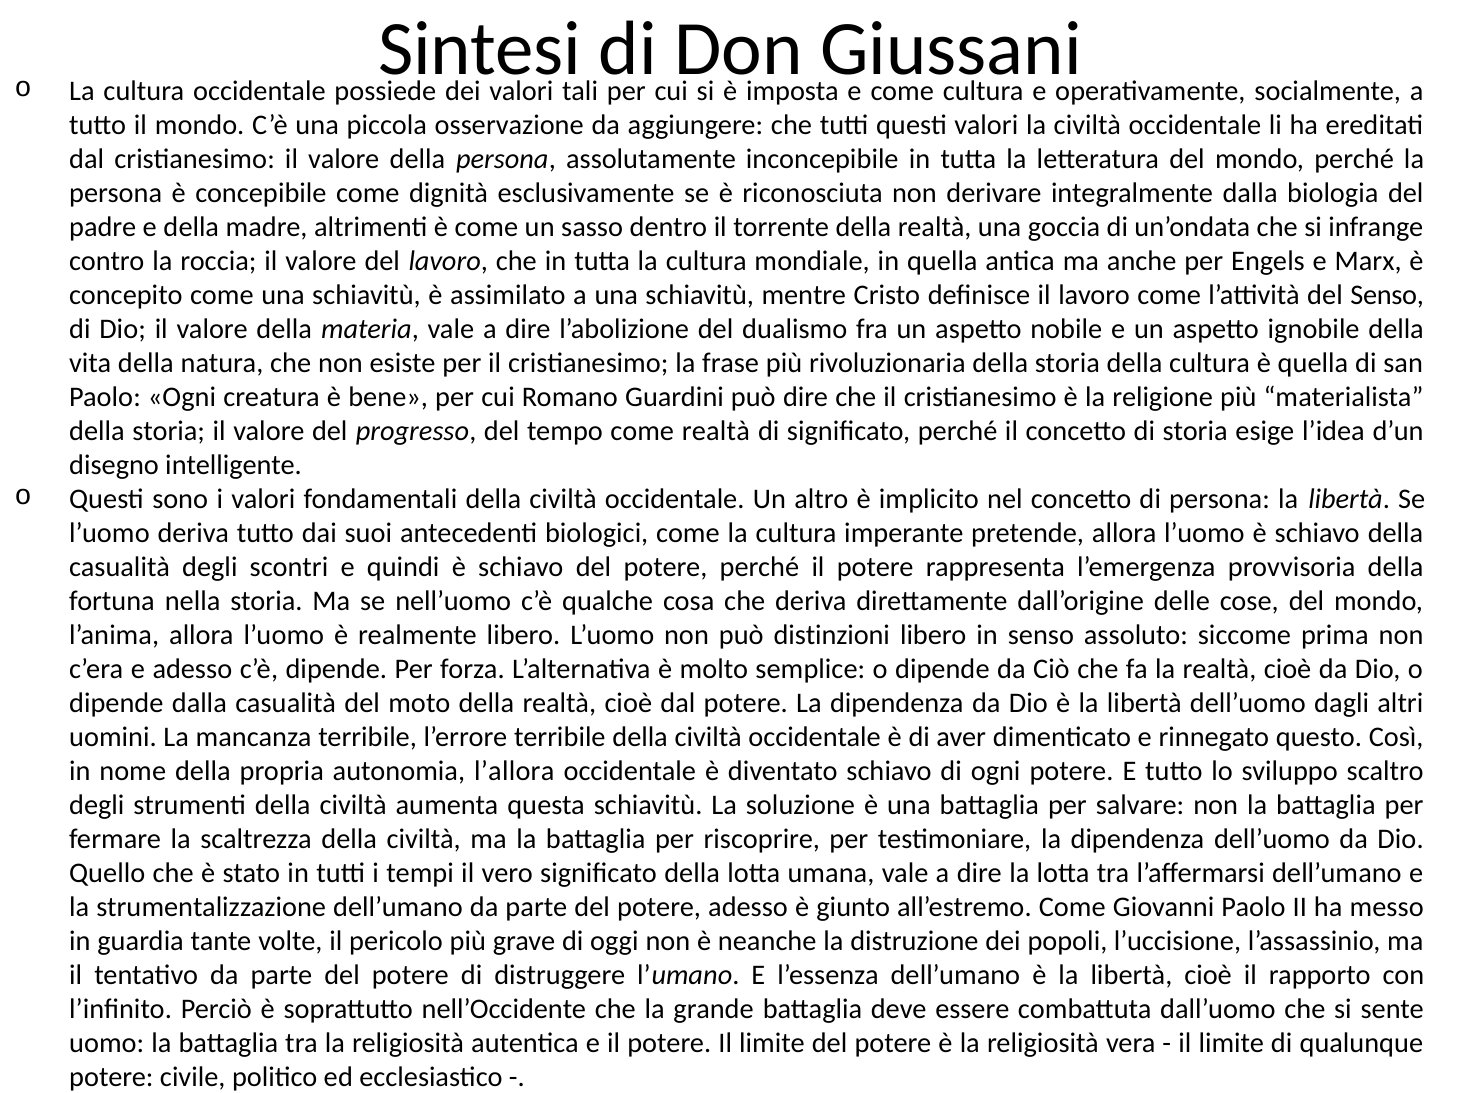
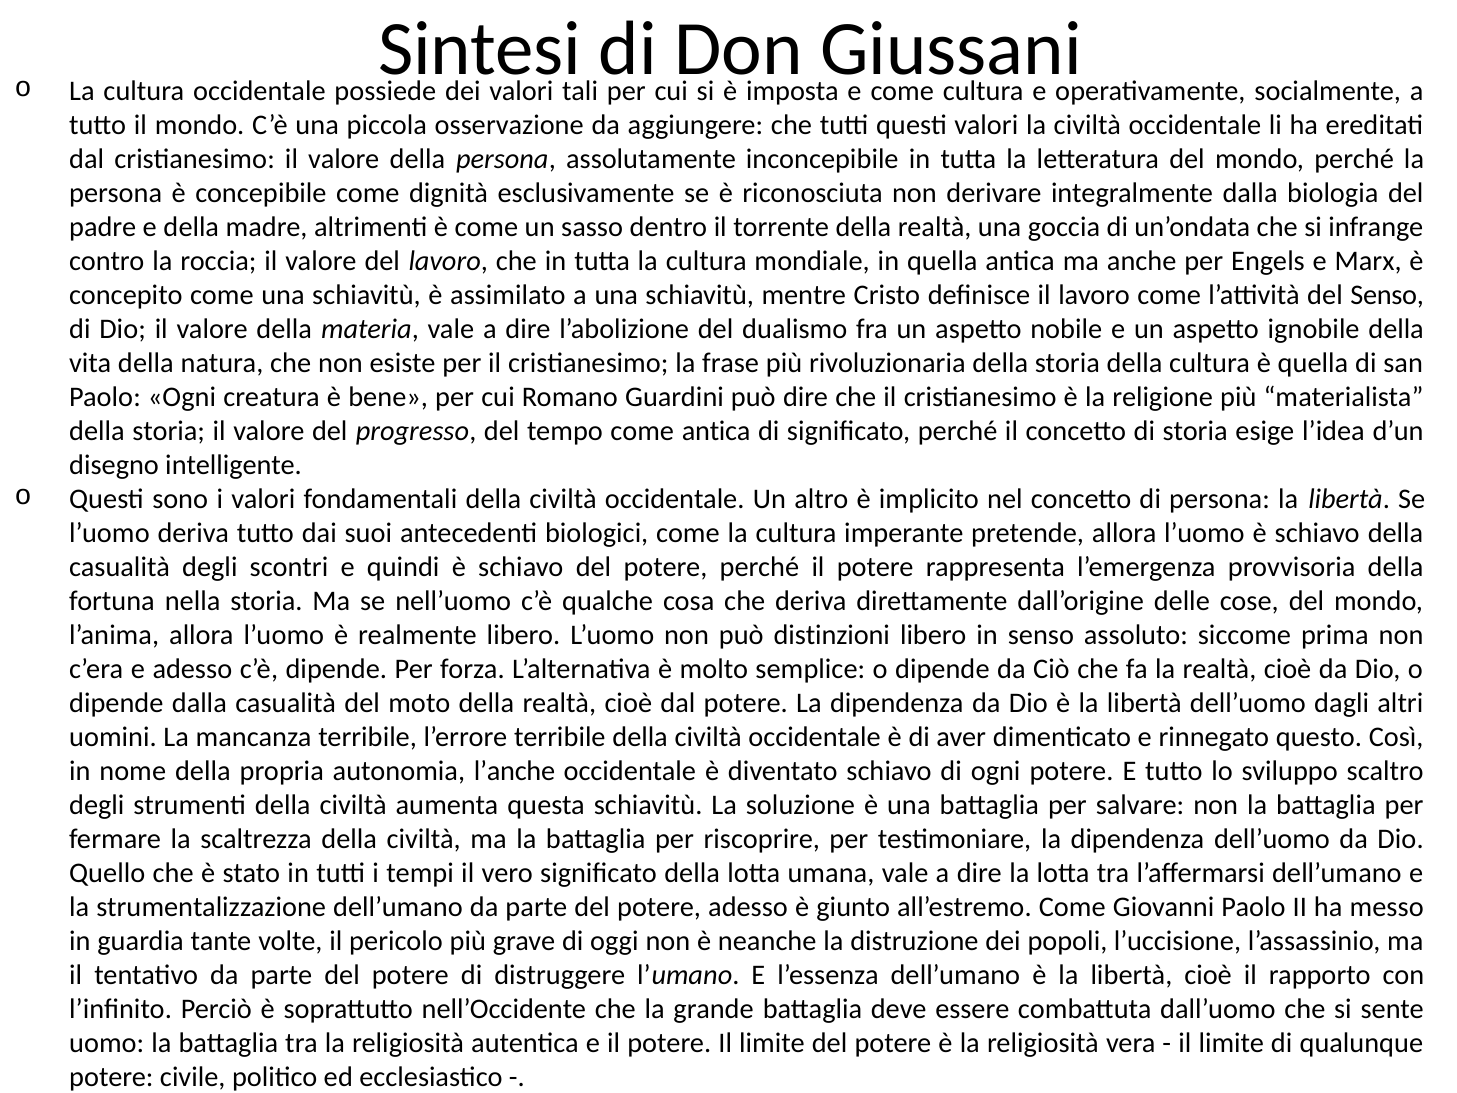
come realtà: realtà -> antica
l’allora: l’allora -> l’anche
